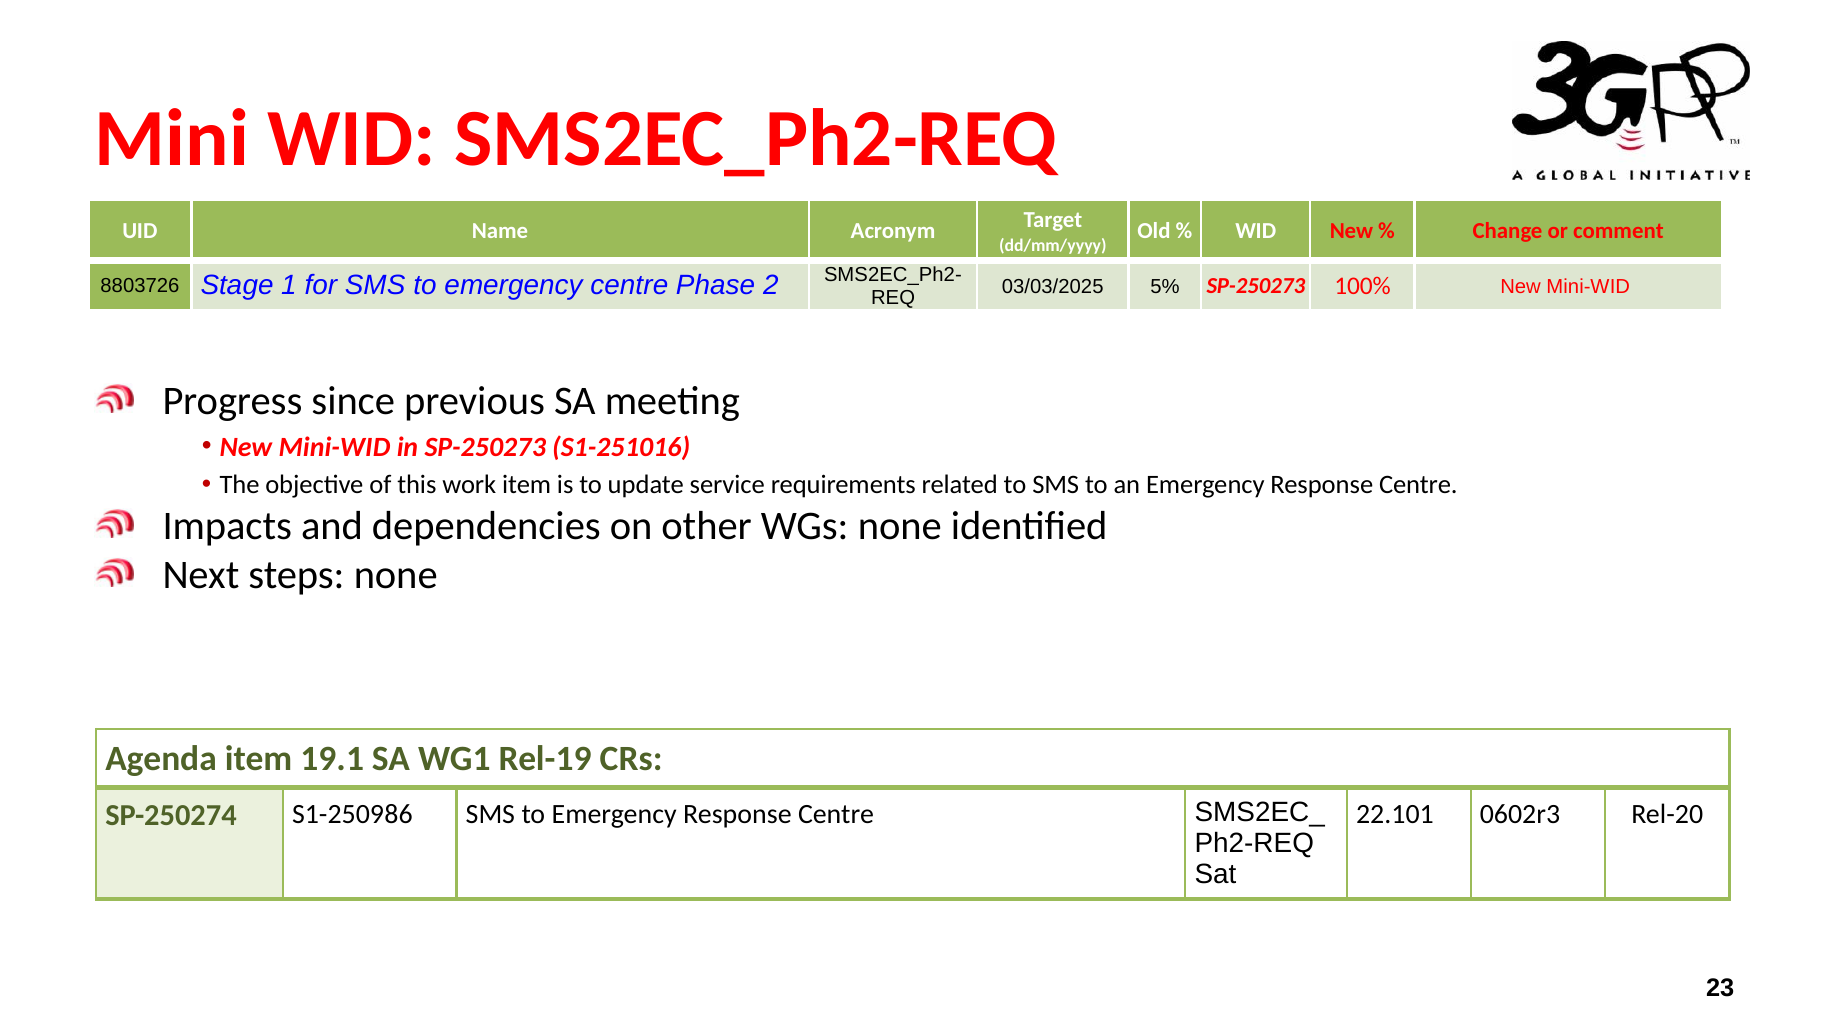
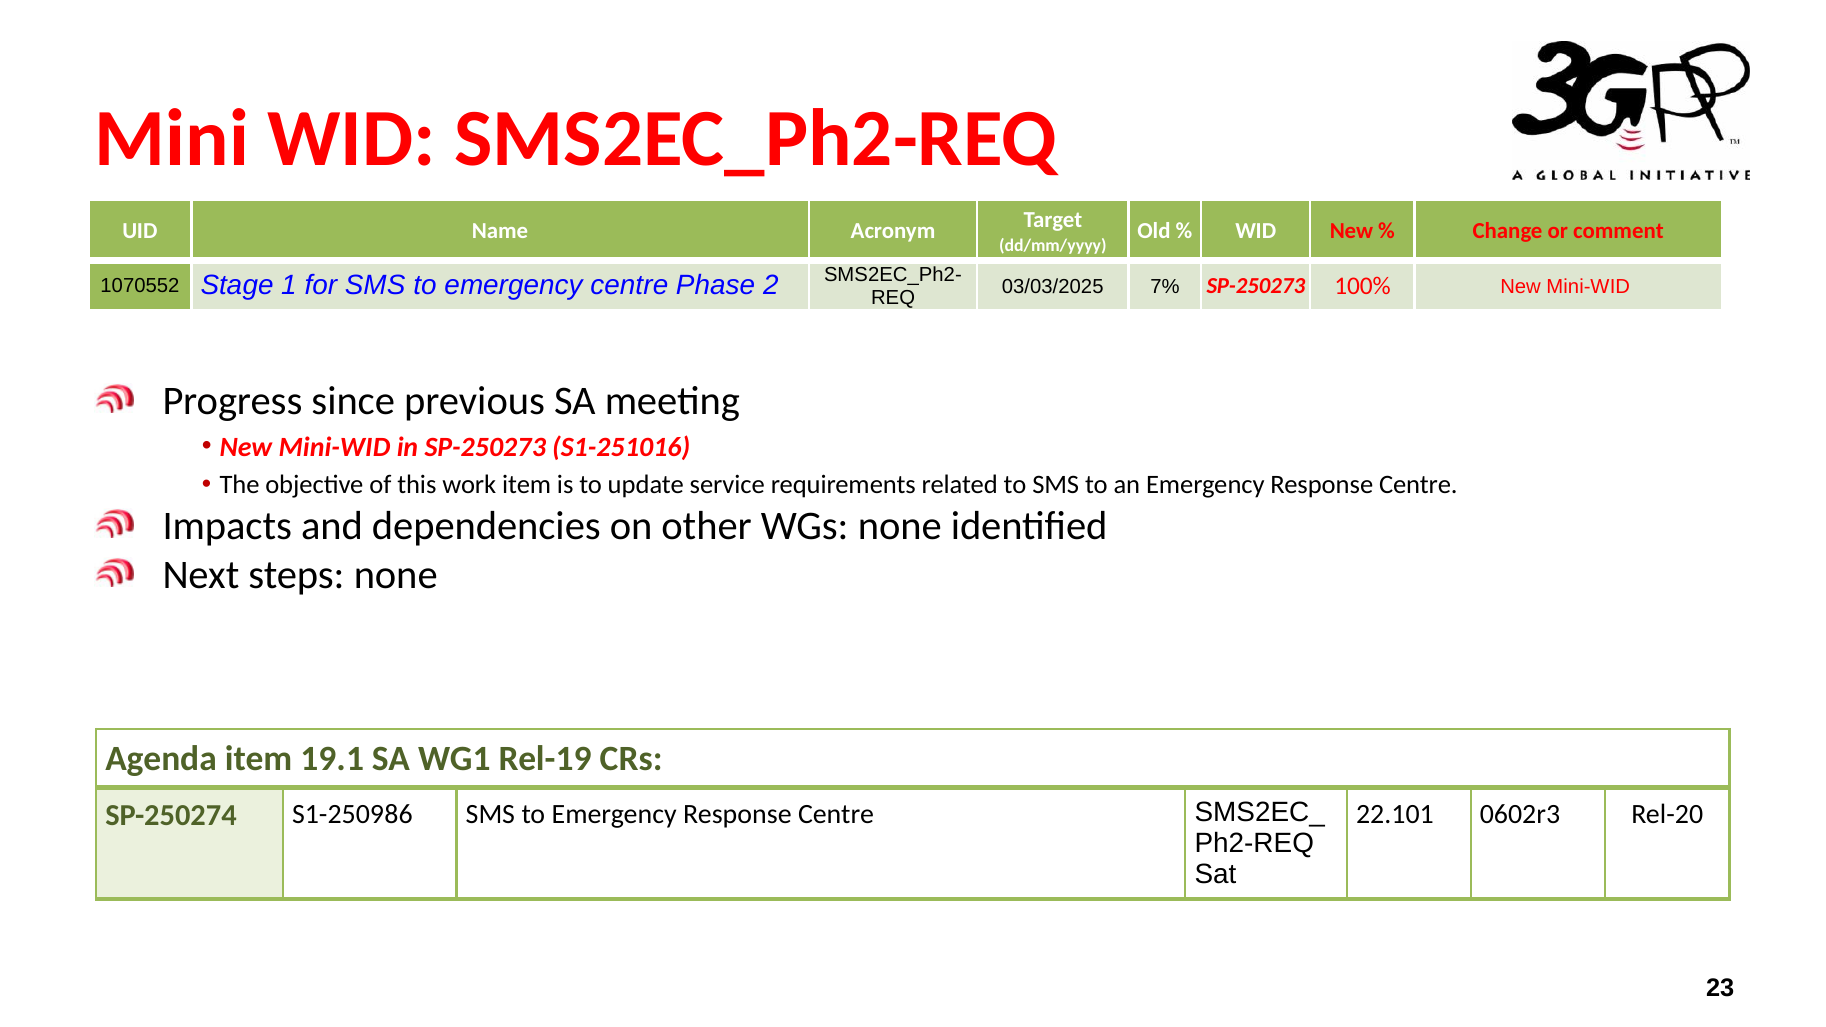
8803726: 8803726 -> 1070552
5%: 5% -> 7%
